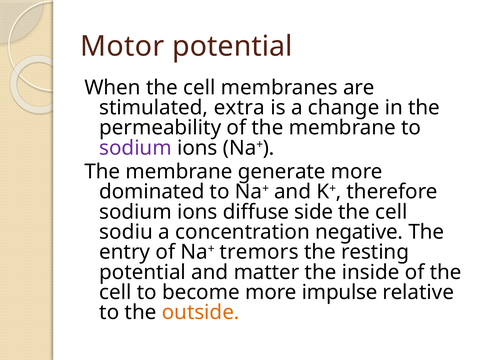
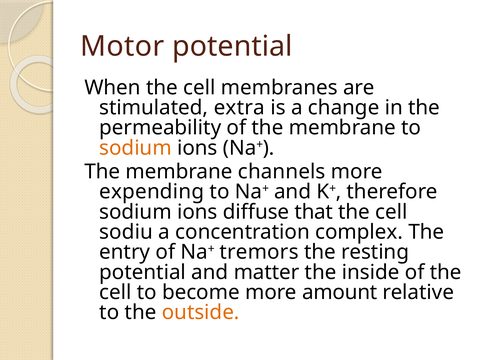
sodium at (136, 148) colour: purple -> orange
generate: generate -> channels
dominated: dominated -> expending
side: side -> that
negative: negative -> complex
impulse: impulse -> amount
